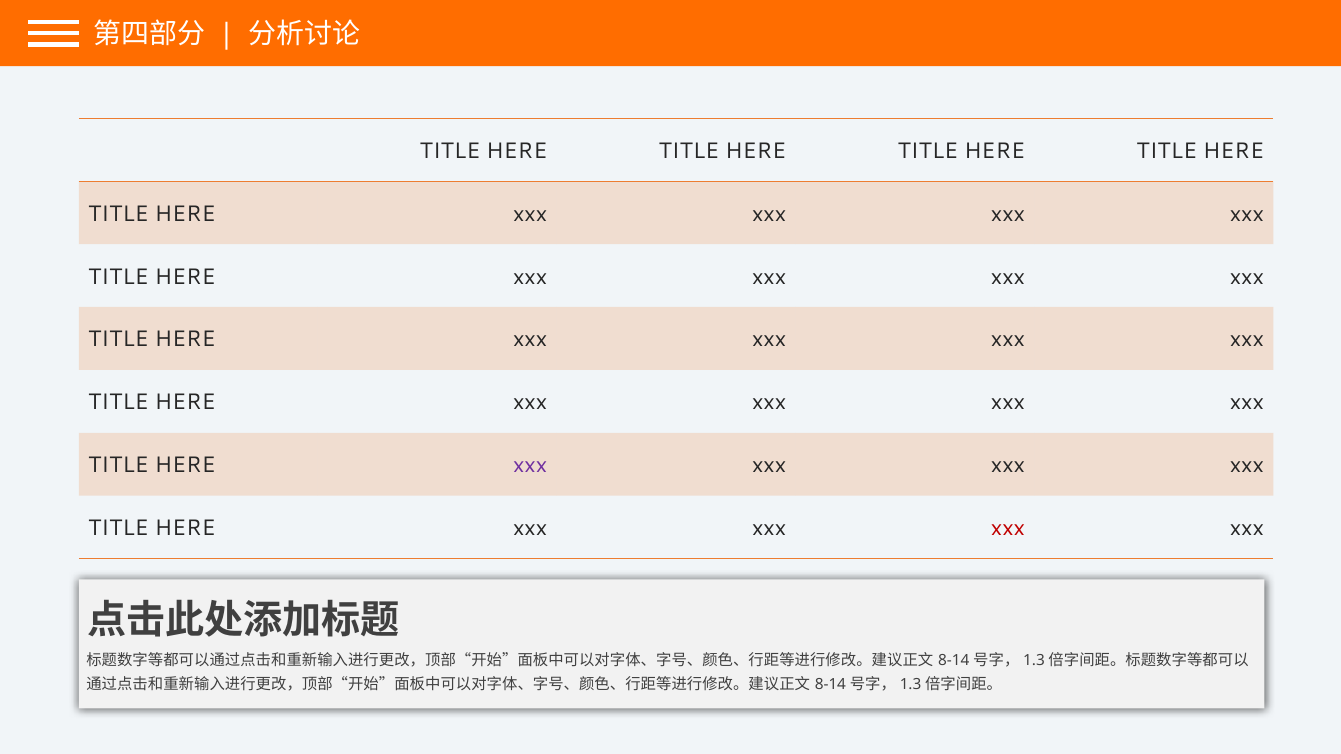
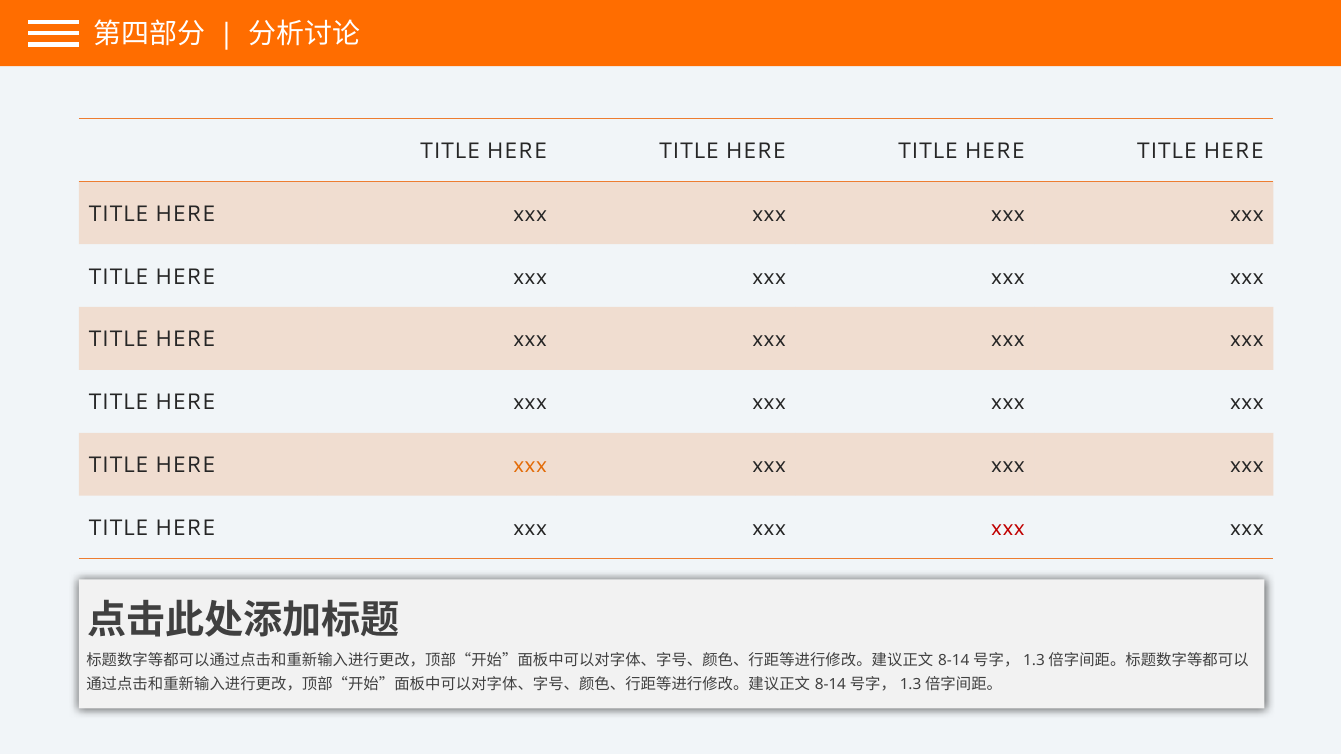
xxx at (530, 466) colour: purple -> orange
